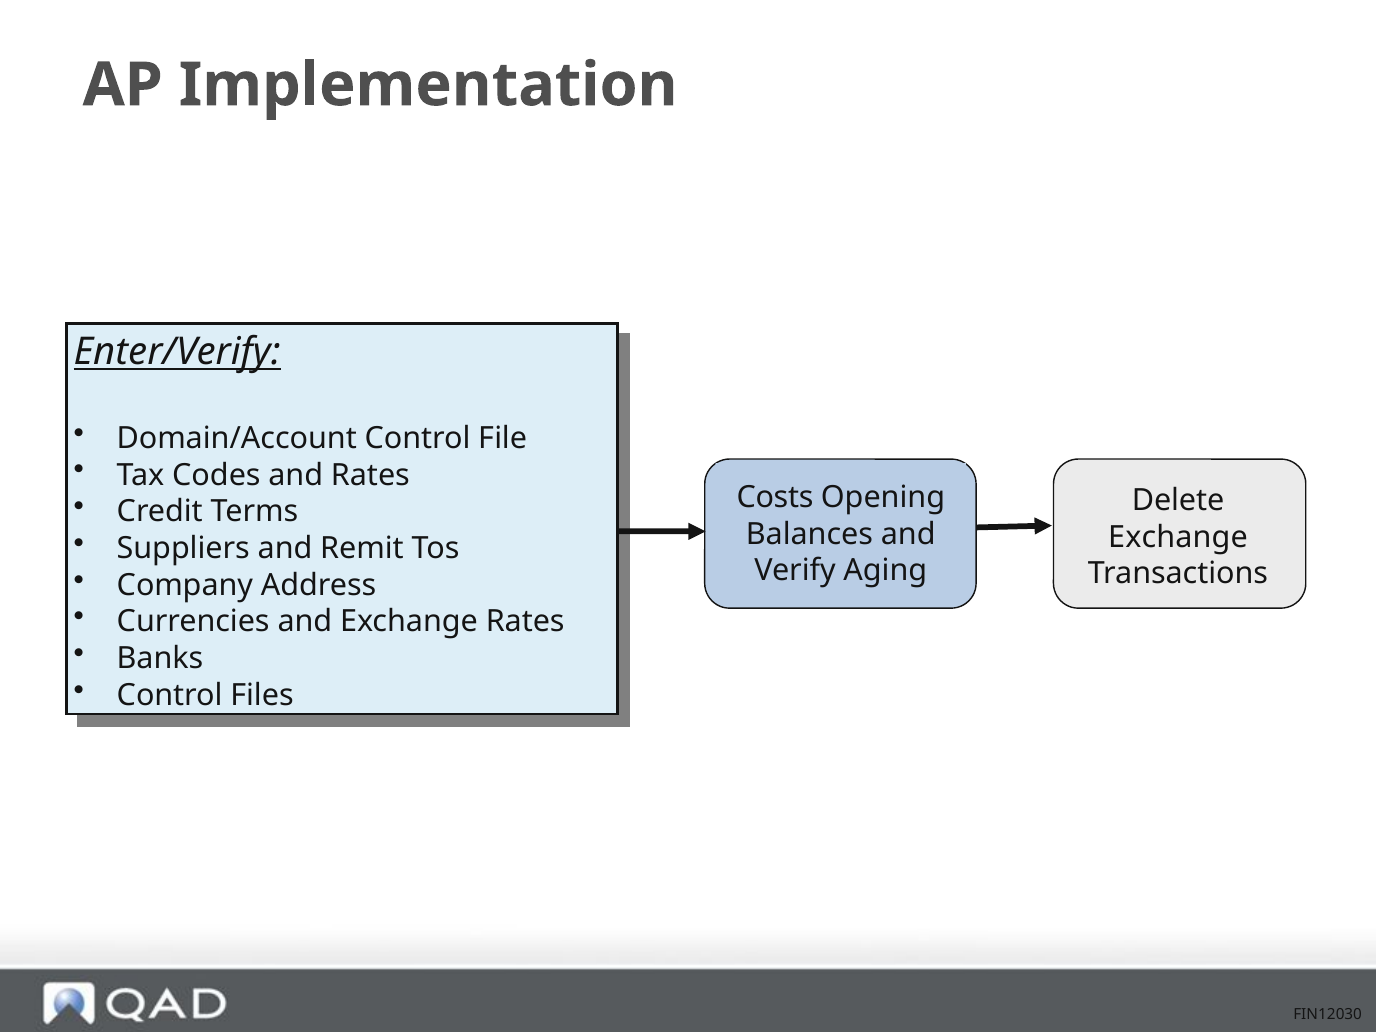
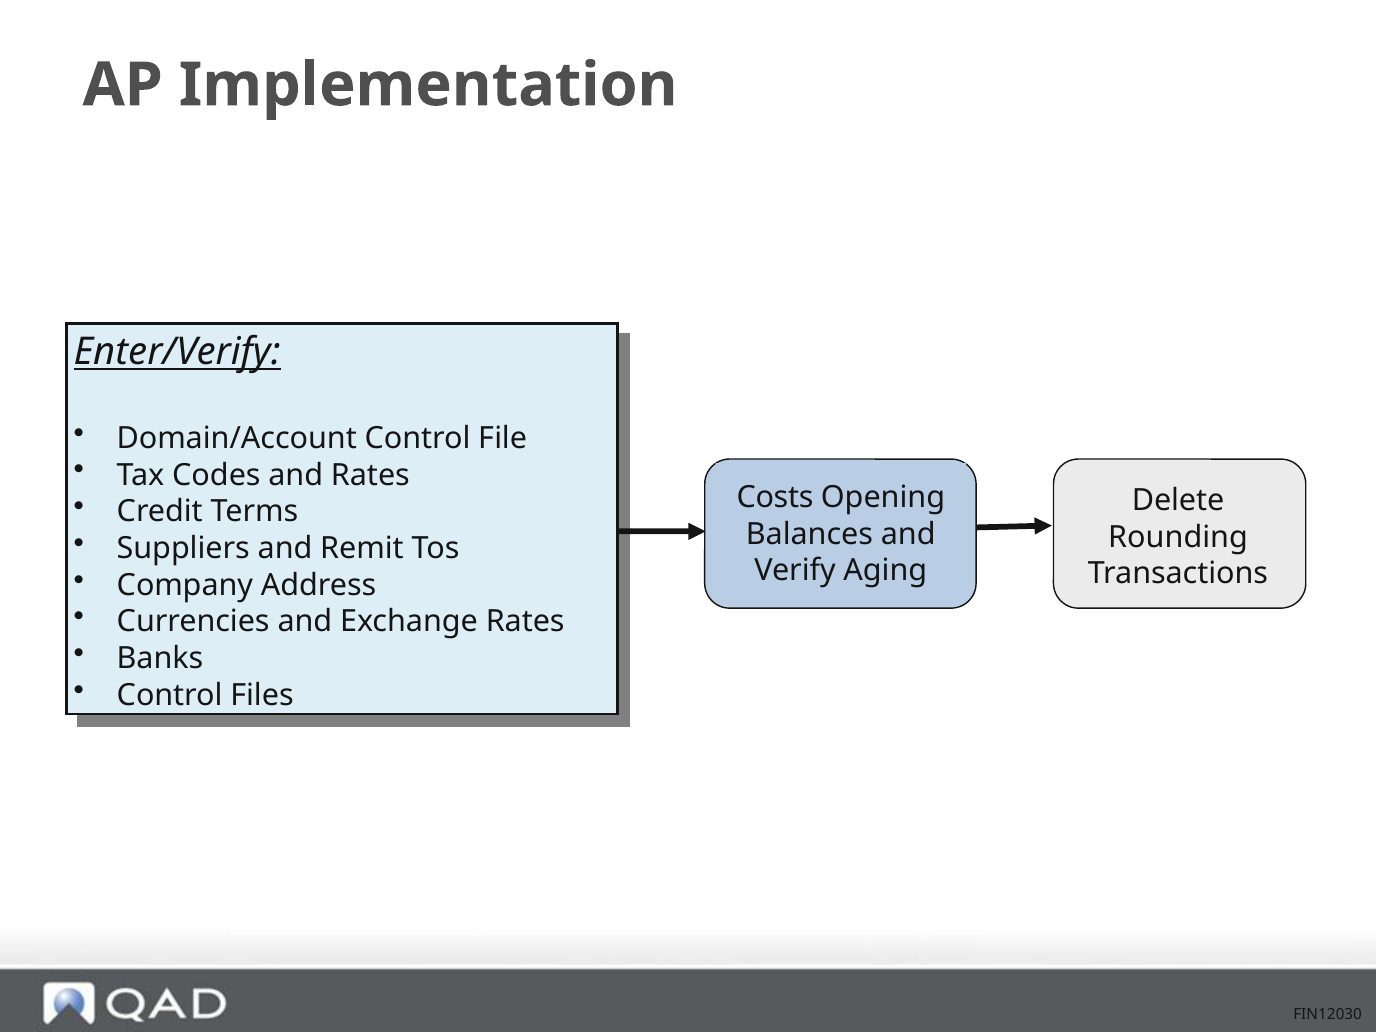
Exchange at (1178, 537): Exchange -> Rounding
